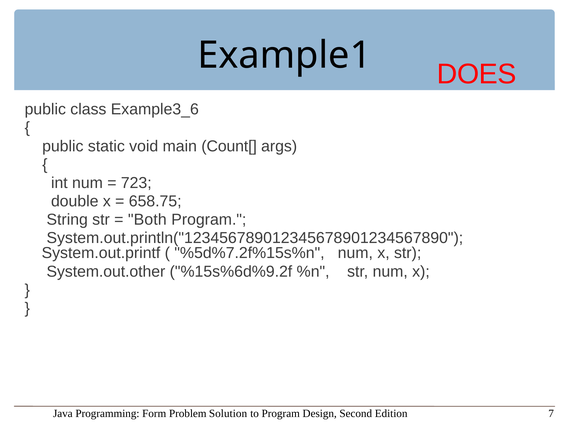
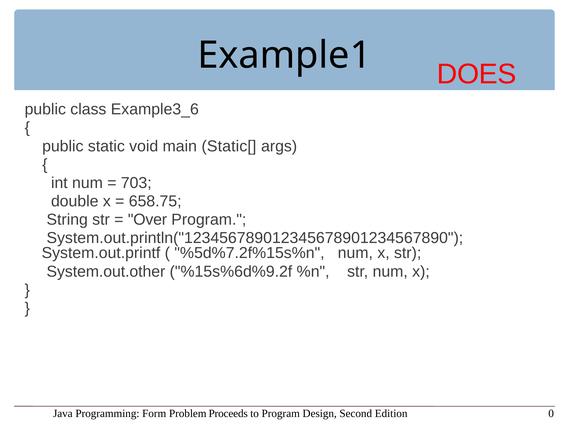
Count[: Count[ -> Static[
723: 723 -> 703
Both: Both -> Over
Solution: Solution -> Proceeds
7: 7 -> 0
